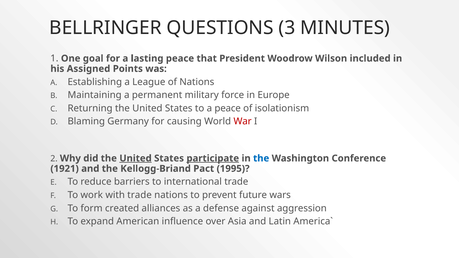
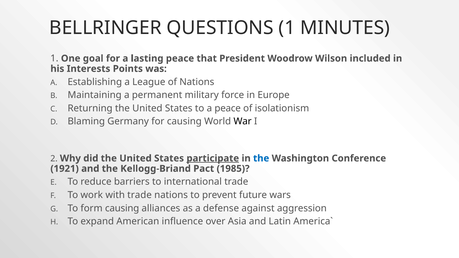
QUESTIONS 3: 3 -> 1
Assigned: Assigned -> Interests
War colour: red -> black
United at (136, 158) underline: present -> none
1995: 1995 -> 1985
form created: created -> causing
